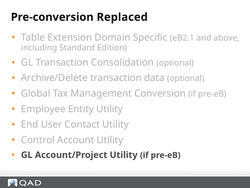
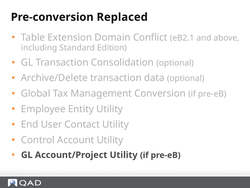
Specific: Specific -> Conflict
